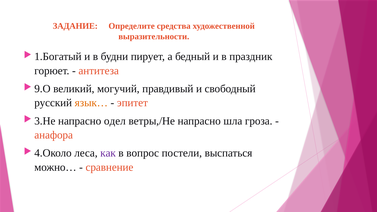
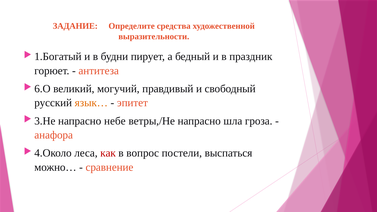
9.О: 9.О -> 6.О
одел: одел -> небе
как colour: purple -> red
